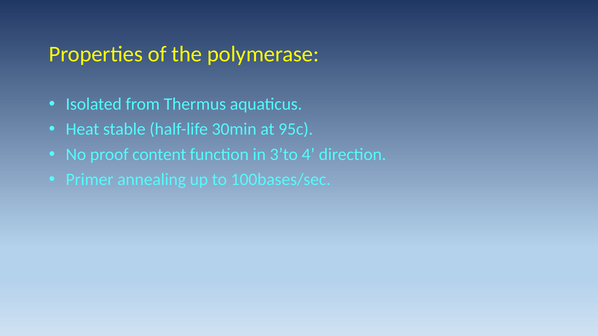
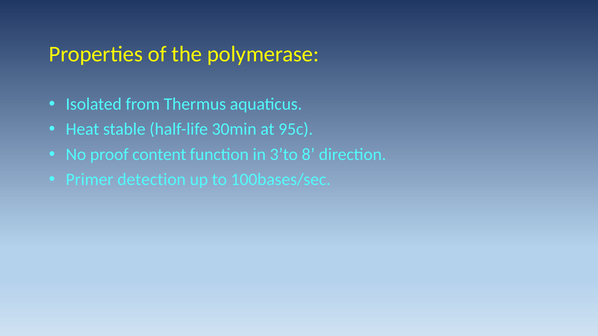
4: 4 -> 8
annealing: annealing -> detection
